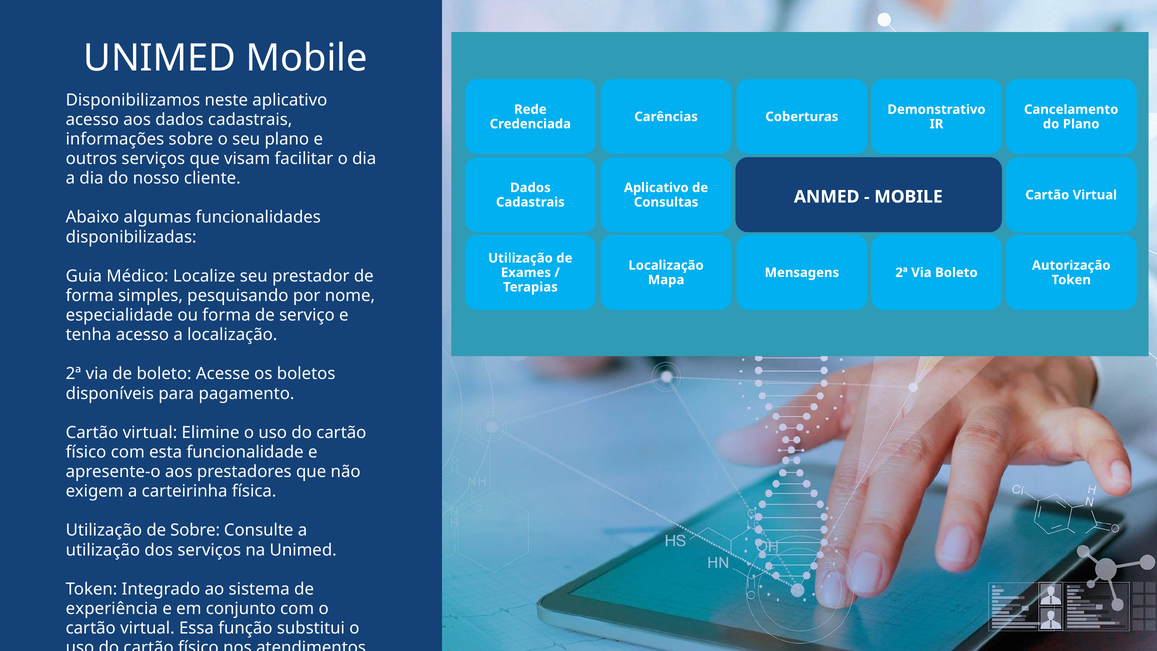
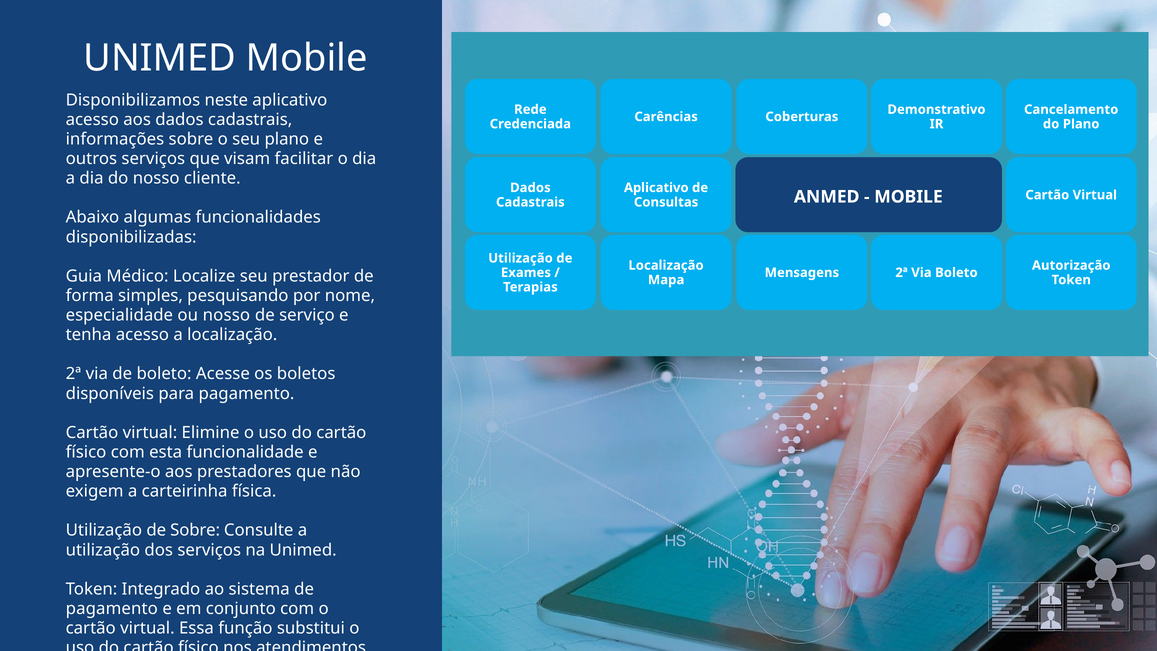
ou forma: forma -> nosso
experiência at (112, 609): experiência -> pagamento
